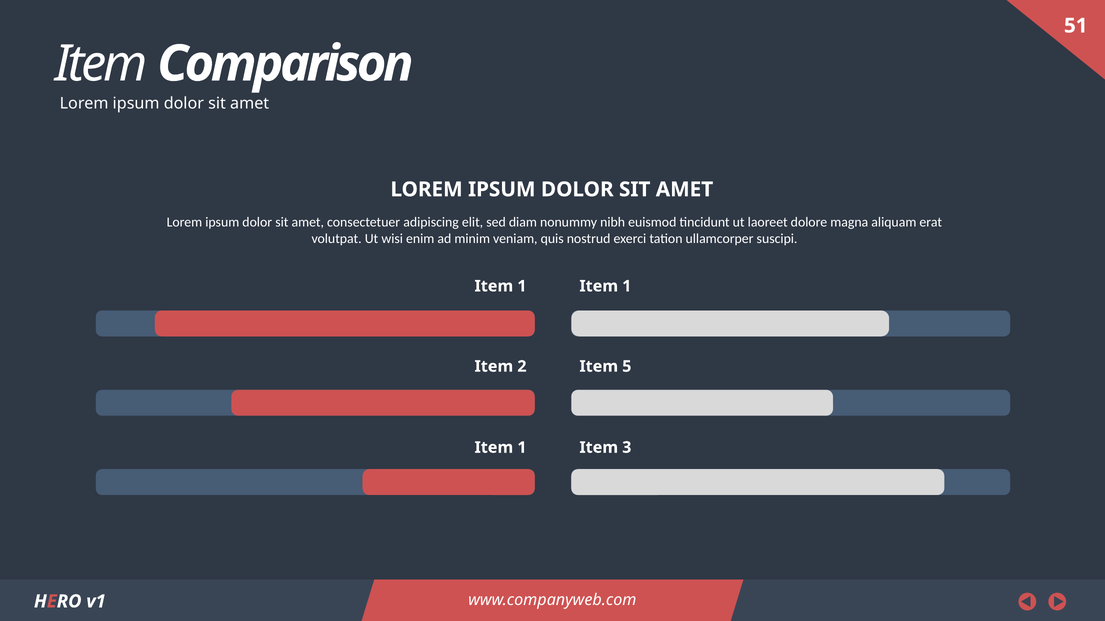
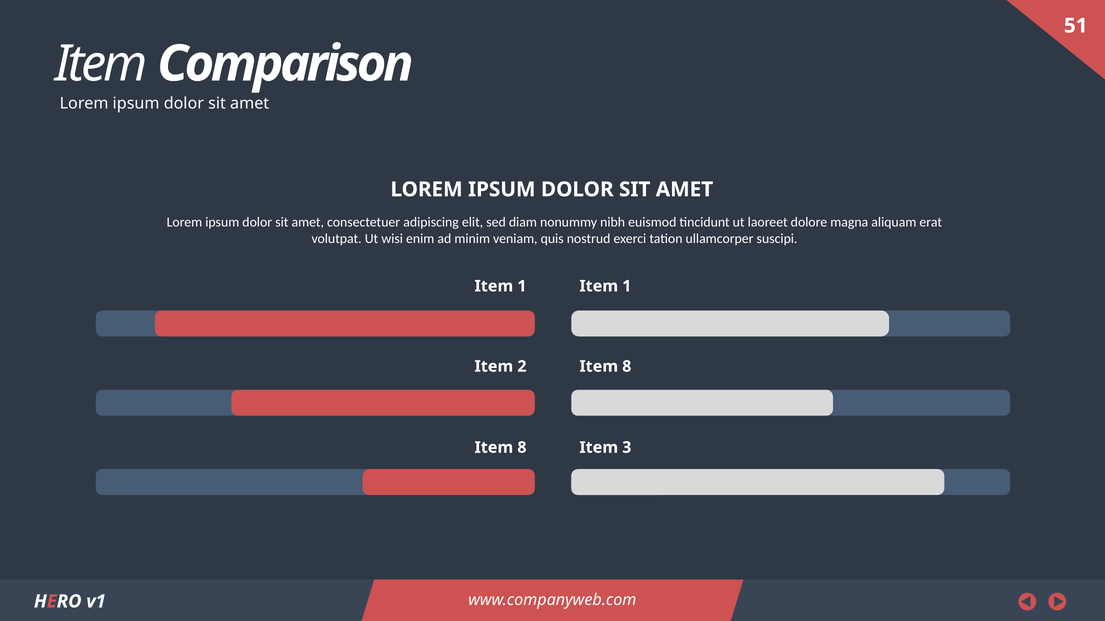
5 at (627, 367): 5 -> 8
1 at (522, 448): 1 -> 8
